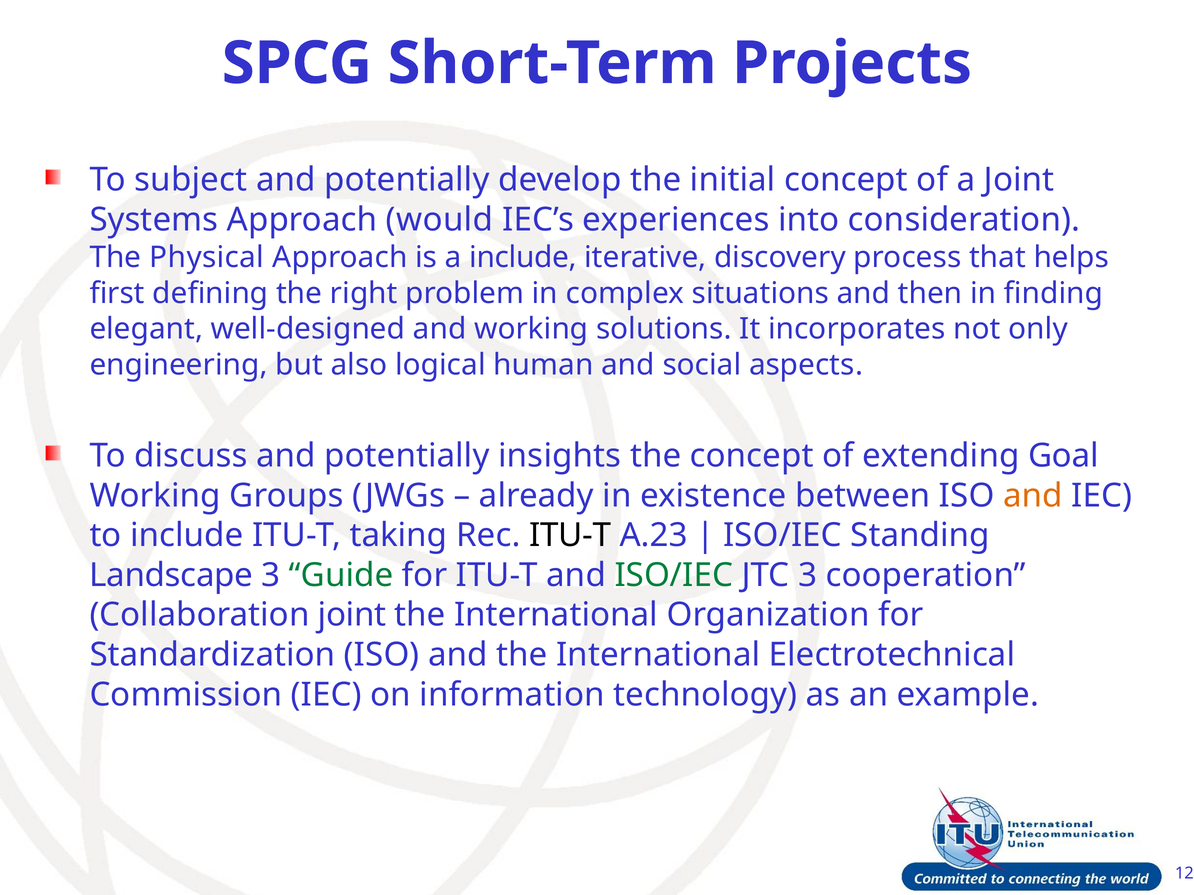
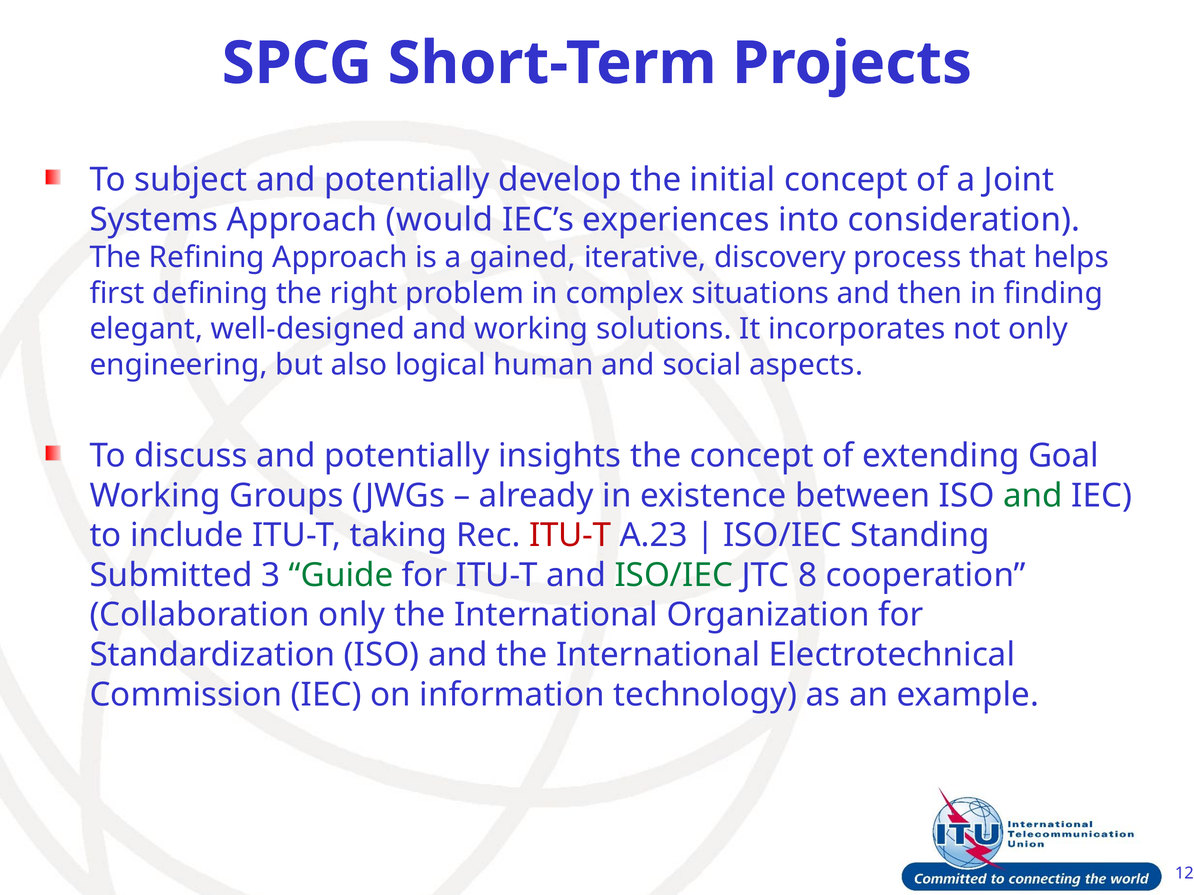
Physical: Physical -> Refining
a include: include -> gained
and at (1033, 496) colour: orange -> green
ITU-T at (570, 536) colour: black -> red
Landscape: Landscape -> Submitted
JTC 3: 3 -> 8
Collaboration joint: joint -> only
